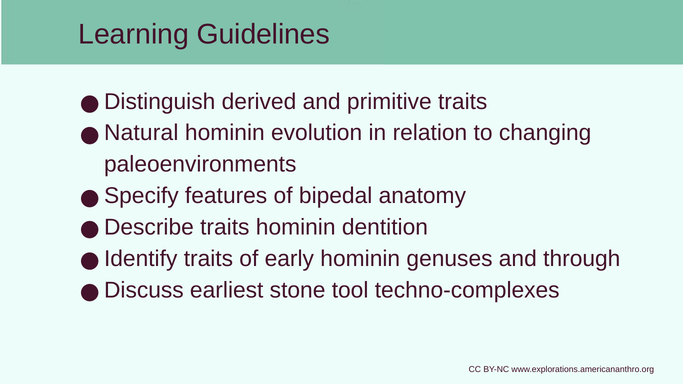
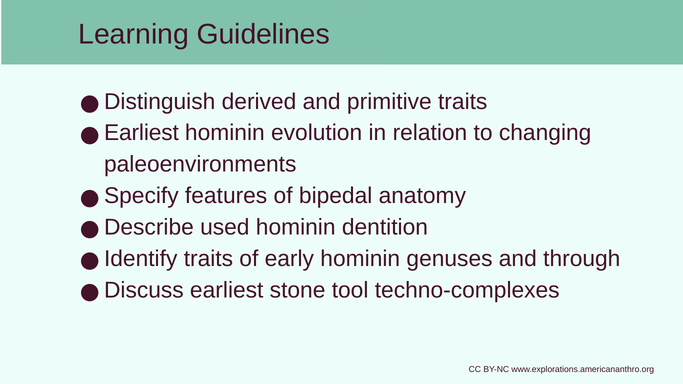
Natural at (141, 133): Natural -> Earliest
Describe traits: traits -> used
